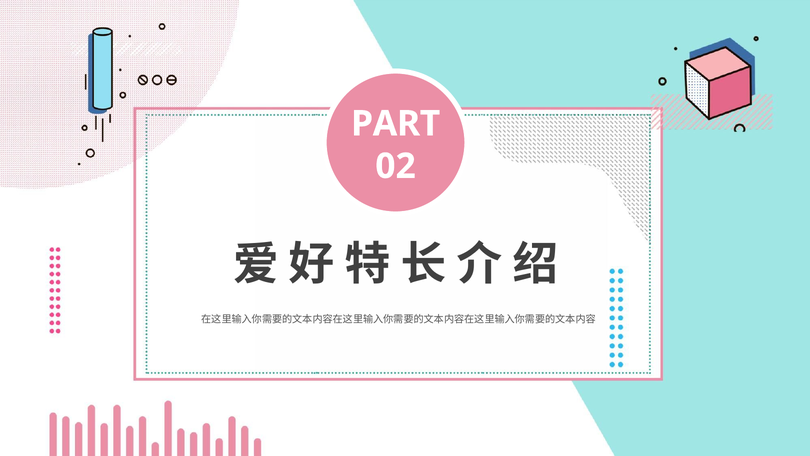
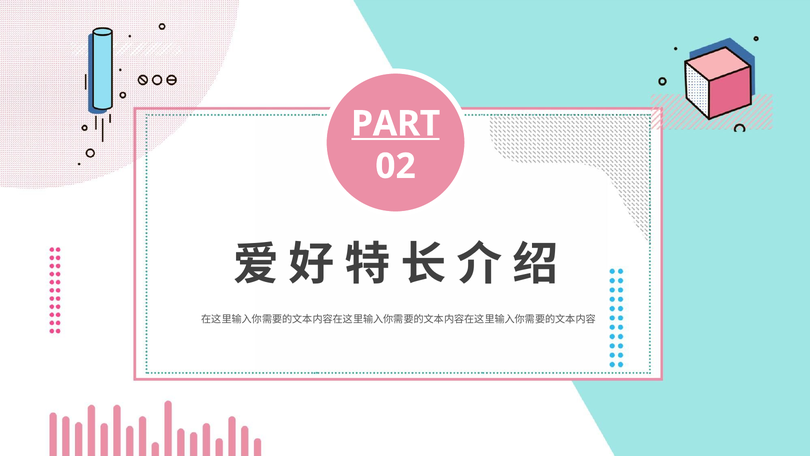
PART underline: none -> present
